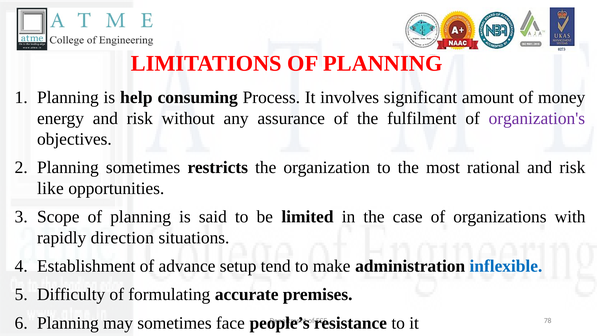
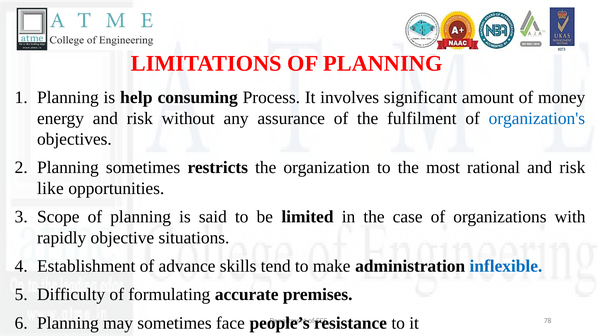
organization's colour: purple -> blue
direction: direction -> objective
setup: setup -> skills
